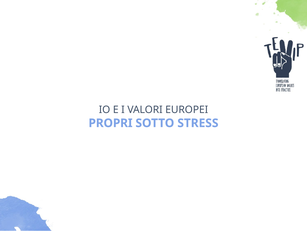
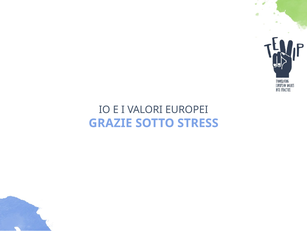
PROPRI: PROPRI -> GRAZIE
